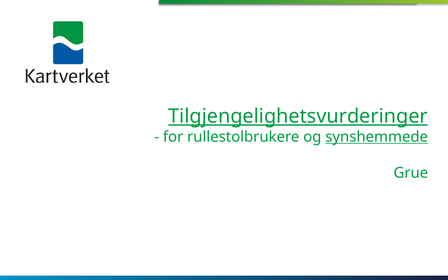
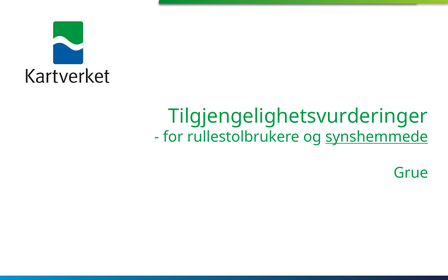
Tilgjengelighetsvurderinger underline: present -> none
